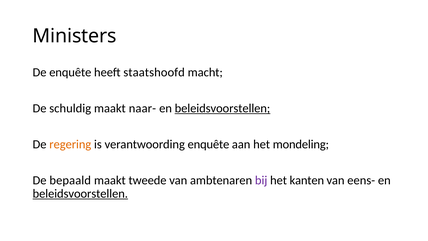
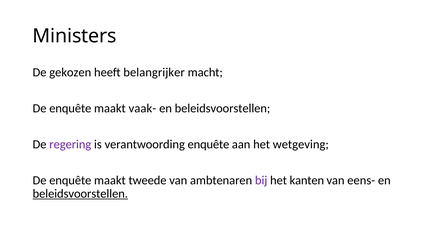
De enquête: enquête -> gekozen
staatshoofd: staatshoofd -> belangrijker
schuldig at (70, 108): schuldig -> enquête
naar-: naar- -> vaak-
beleidsvoorstellen at (222, 108) underline: present -> none
regering colour: orange -> purple
mondeling: mondeling -> wetgeving
bepaald at (70, 180): bepaald -> enquête
